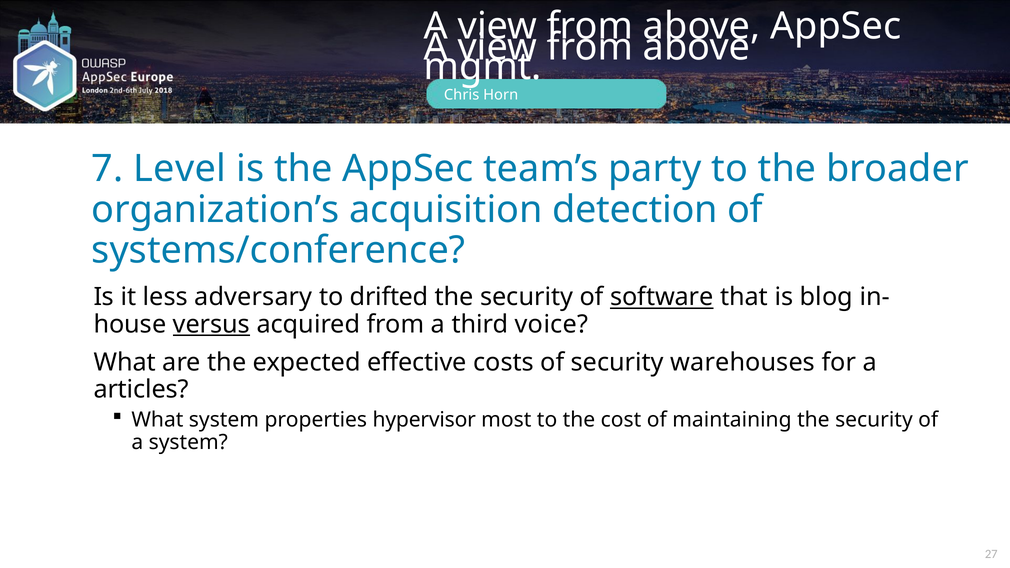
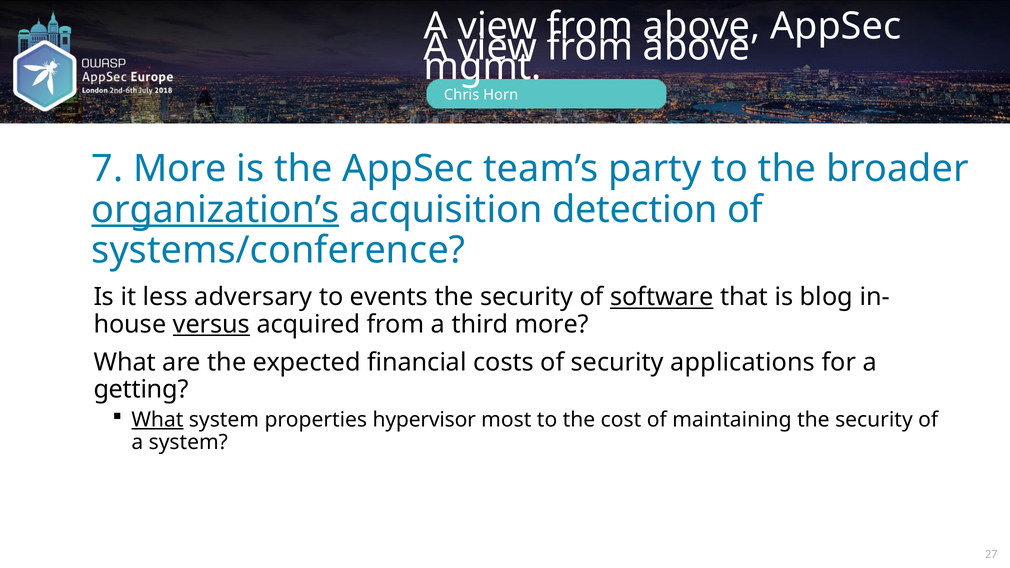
7 Level: Level -> More
organization’s underline: none -> present
drifted: drifted -> events
third voice: voice -> more
effective: effective -> financial
warehouses: warehouses -> applications
articles: articles -> getting
What at (157, 420) underline: none -> present
